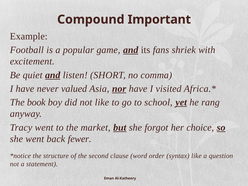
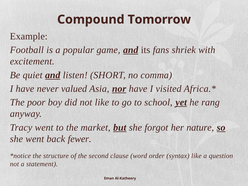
Important: Important -> Tomorrow
book: book -> poor
choice: choice -> nature
